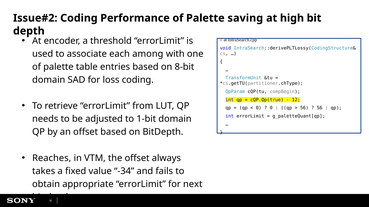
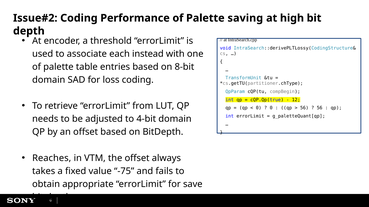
among: among -> instead
1-bit: 1-bit -> 4-bit
-34: -34 -> -75
next: next -> save
